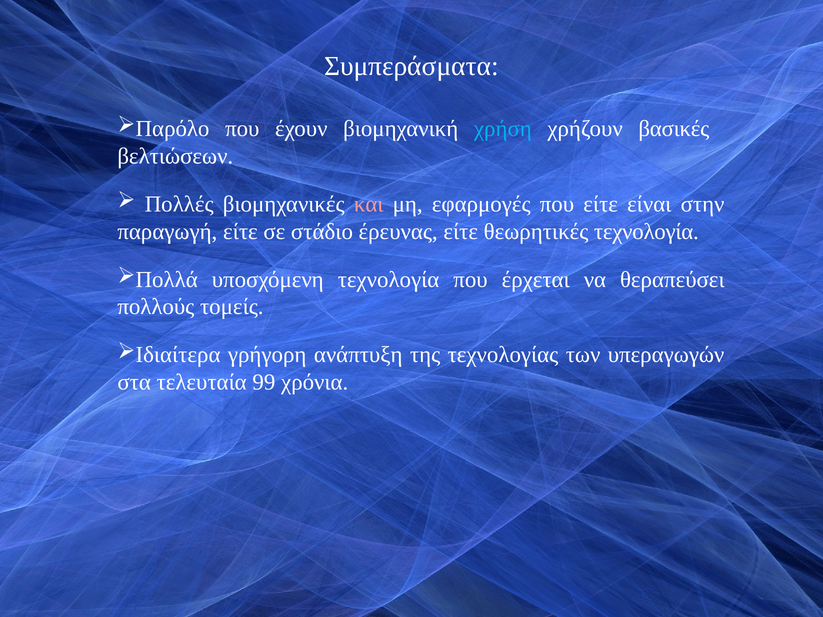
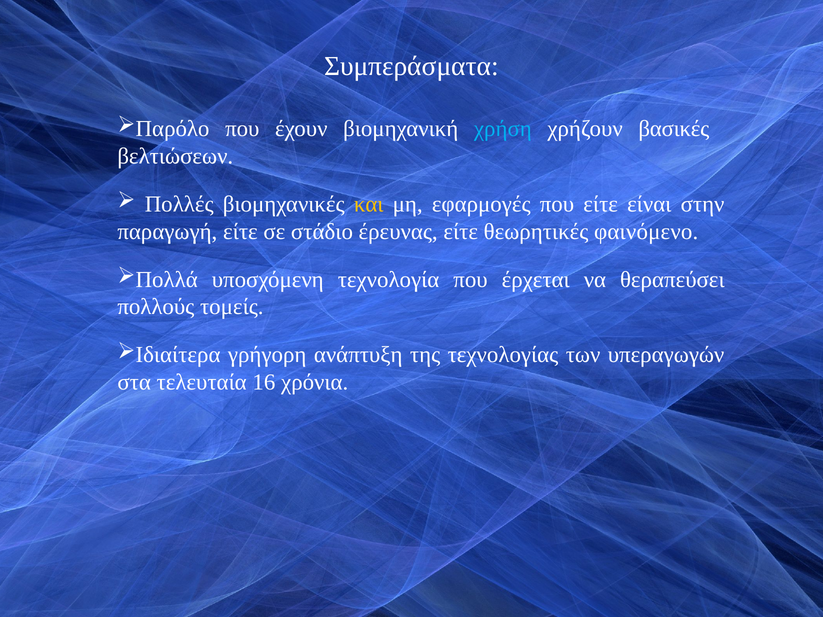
και colour: pink -> yellow
θεωρητικές τεχνολογία: τεχνολογία -> φαινόμενο
99: 99 -> 16
